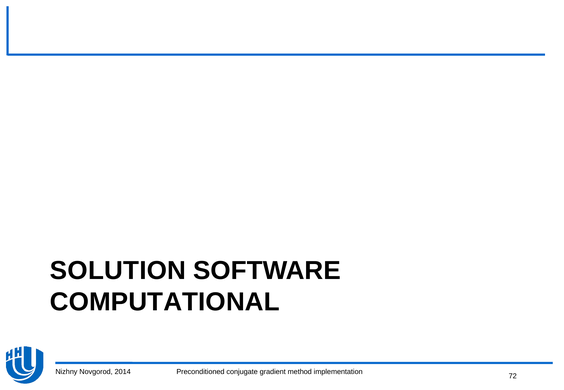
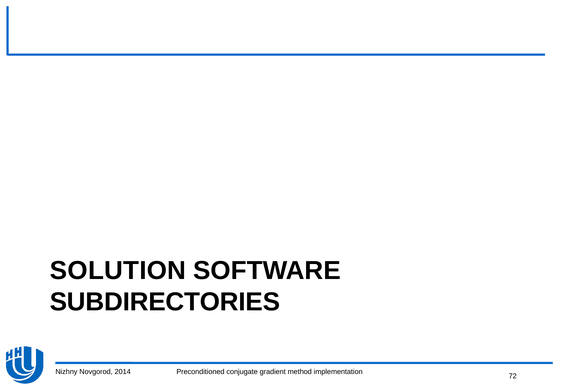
COMPUTATIONAL: COMPUTATIONAL -> SUBDIRECTORIES
